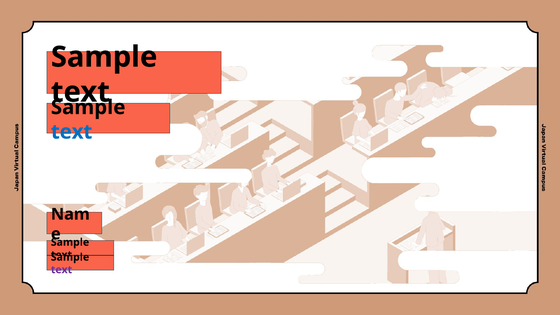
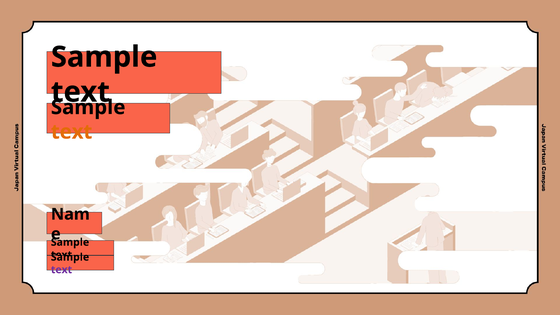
text at (72, 132) colour: blue -> orange
